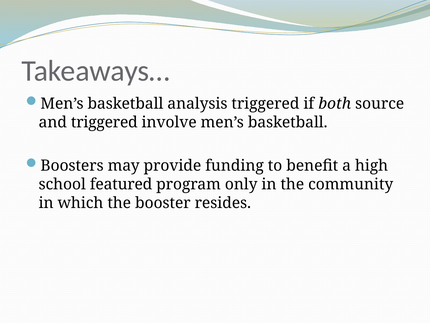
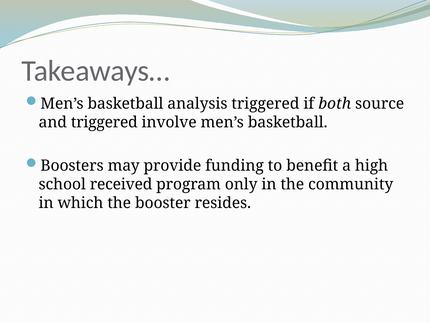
featured: featured -> received
